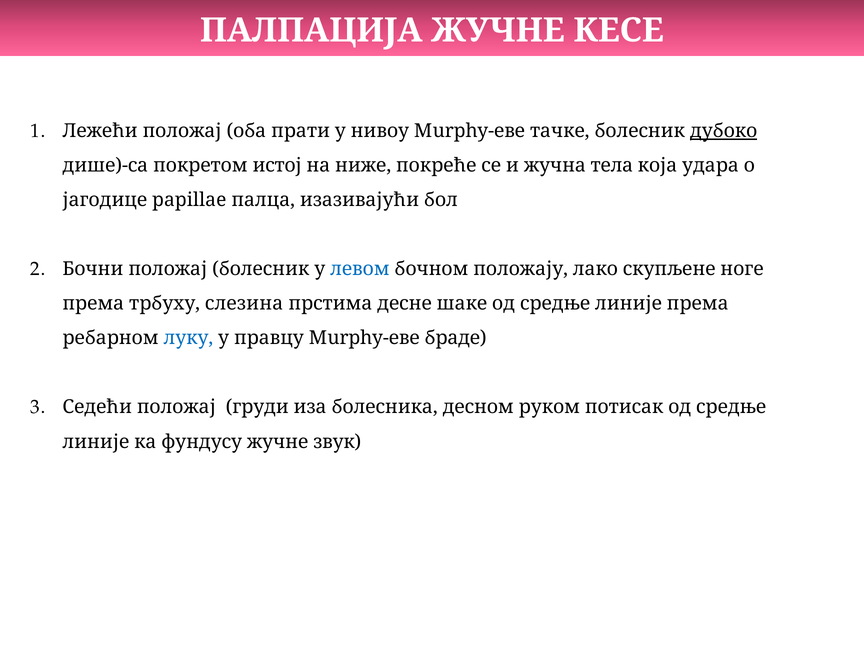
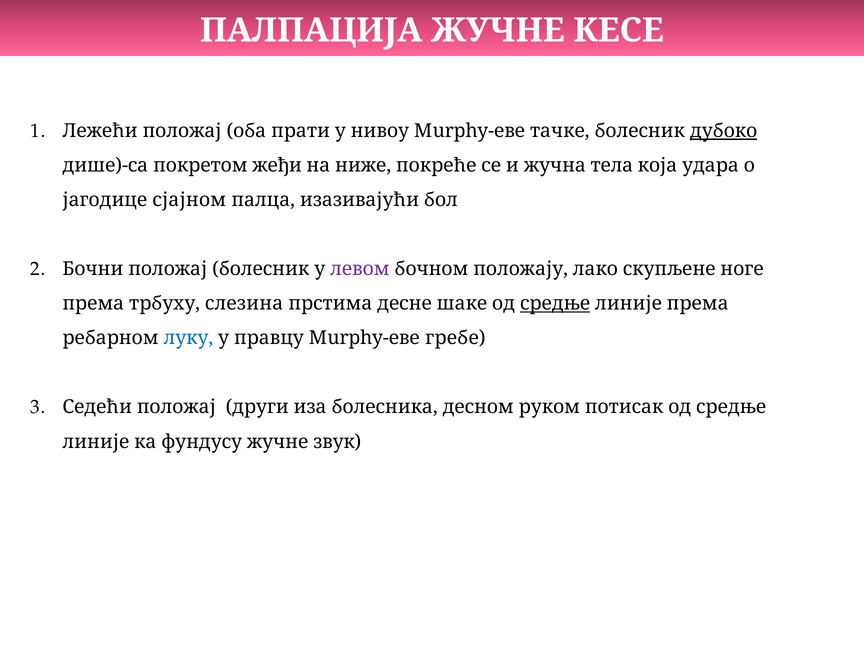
истој: истој -> жеђи
papillae: papillae -> сјајном
левом colour: blue -> purple
средње at (555, 304) underline: none -> present
браде: браде -> гребе
груди: груди -> други
